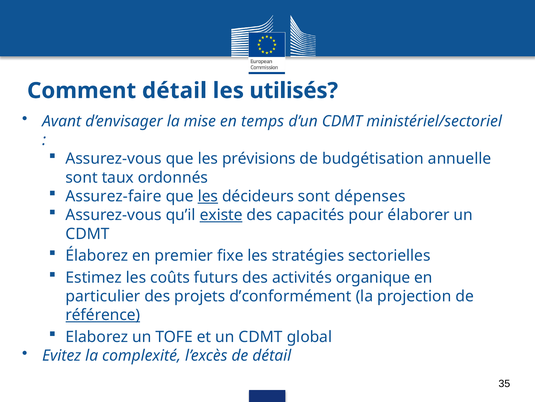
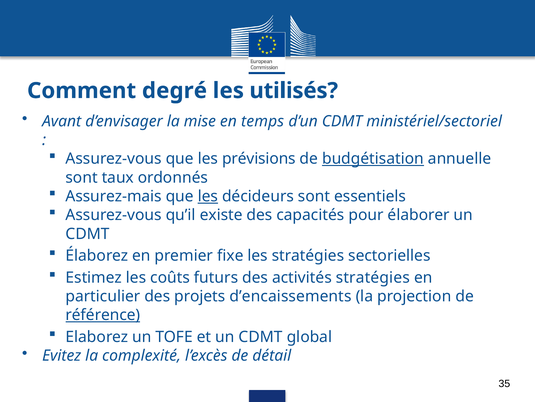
Comment détail: détail -> degré
budgétisation underline: none -> present
Assurez-faire: Assurez-faire -> Assurez-mais
dépenses: dépenses -> essentiels
existe underline: present -> none
activités organique: organique -> stratégies
d’conformément: d’conformément -> d’encaissements
